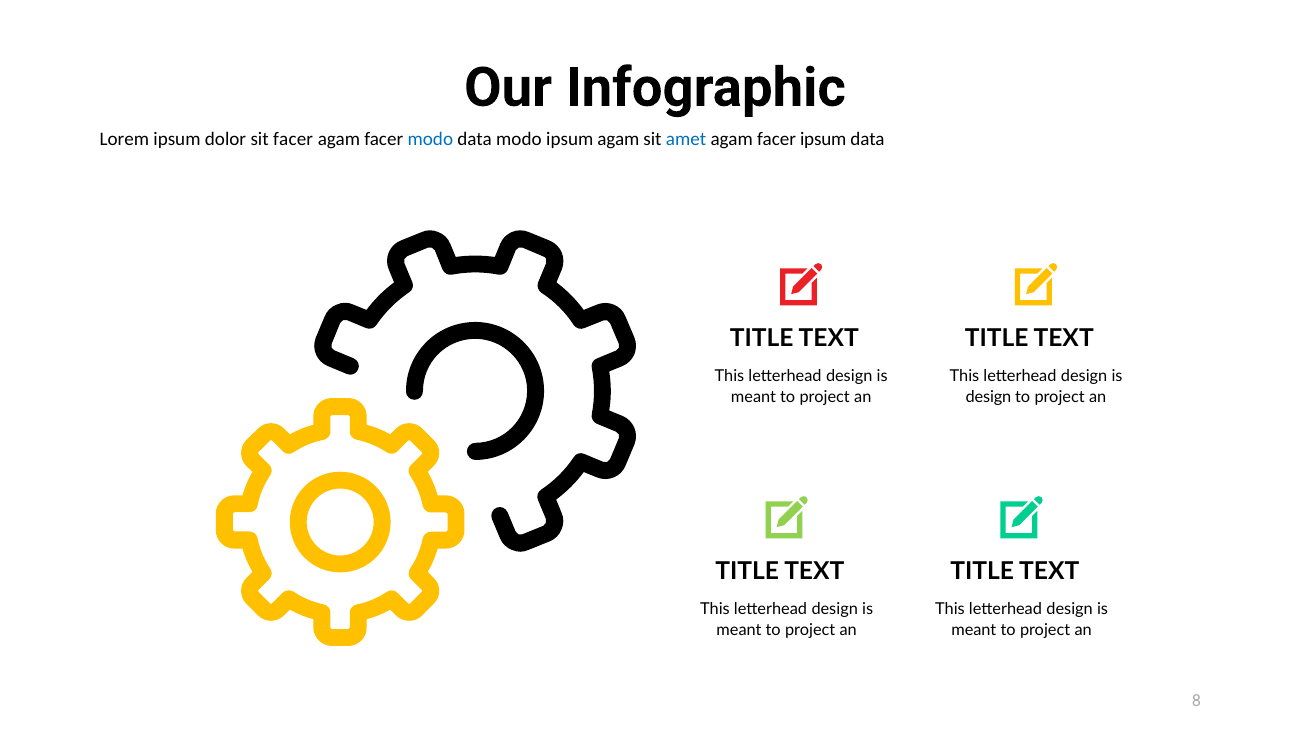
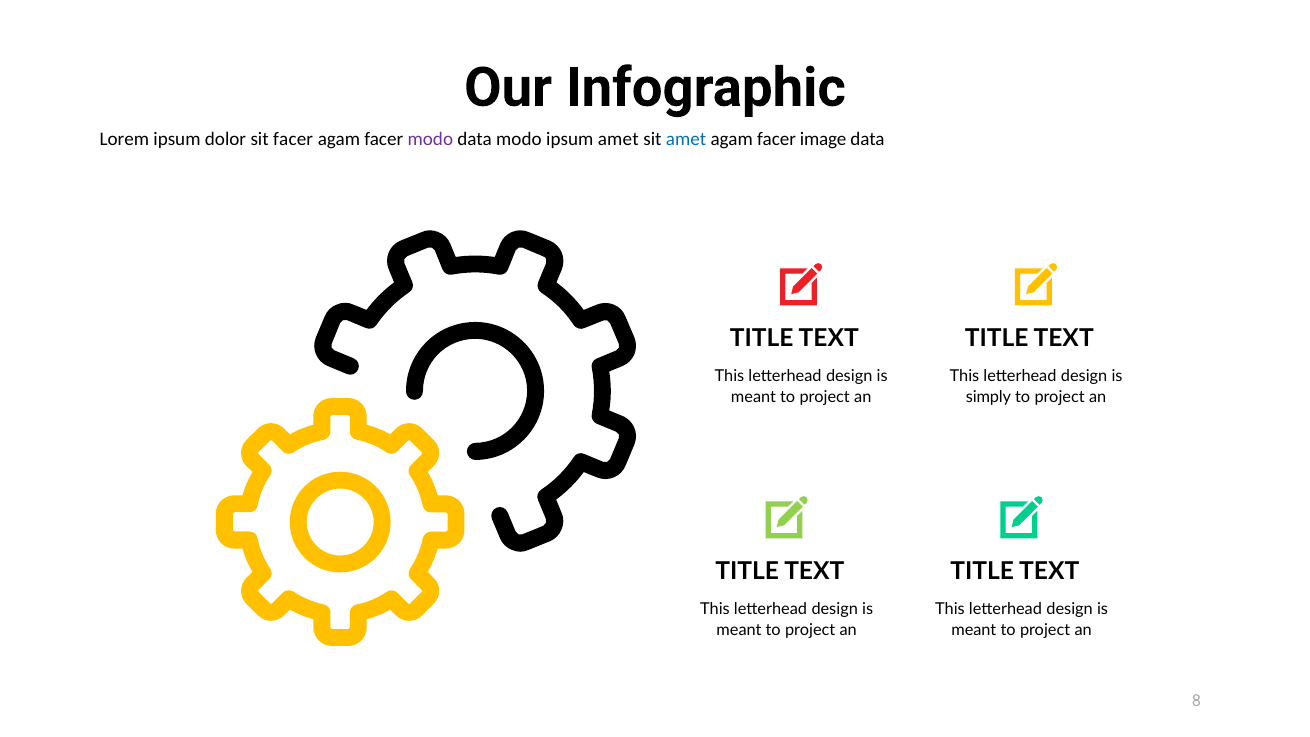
modo at (430, 139) colour: blue -> purple
ipsum agam: agam -> amet
facer ipsum: ipsum -> image
design at (988, 397): design -> simply
